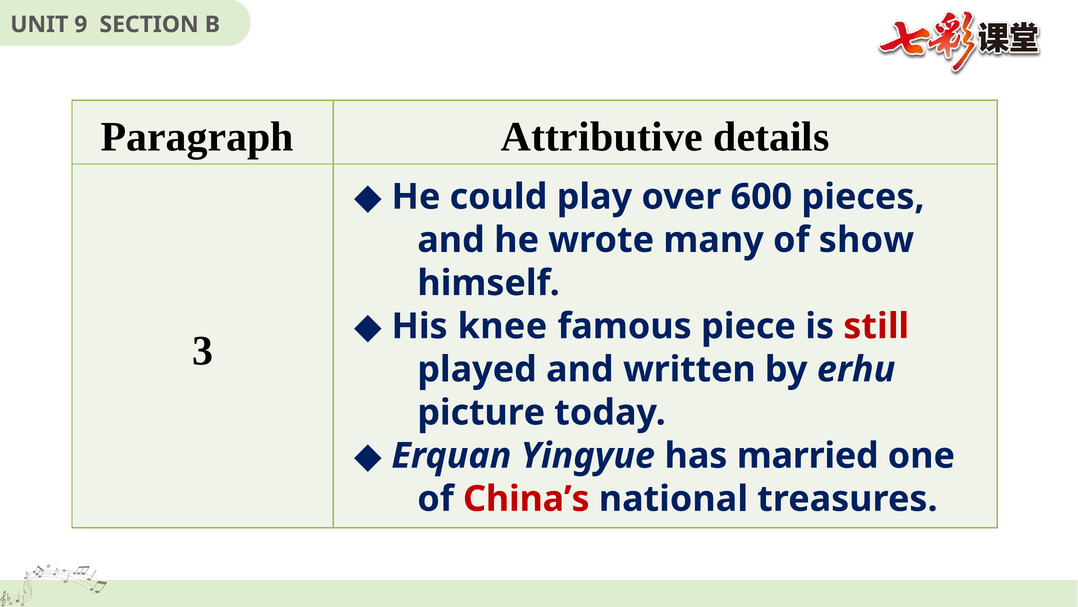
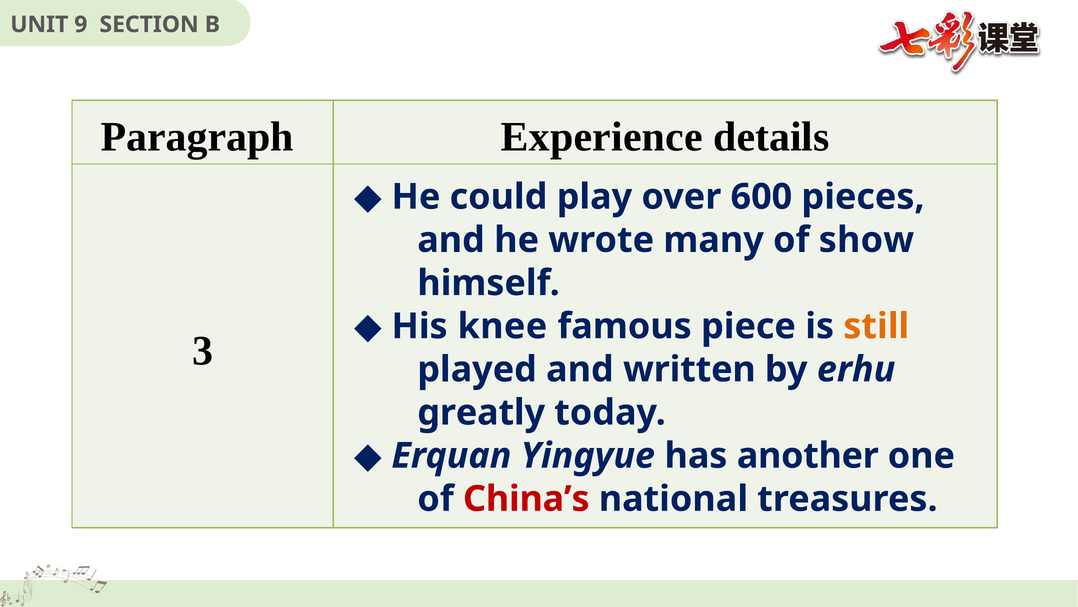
Attributive: Attributive -> Experience
still colour: red -> orange
picture: picture -> greatly
married: married -> another
